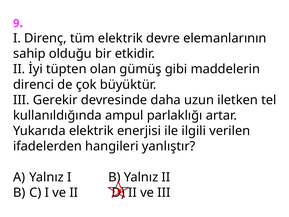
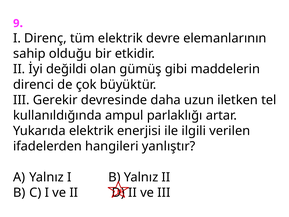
tüpten: tüpten -> değildi
